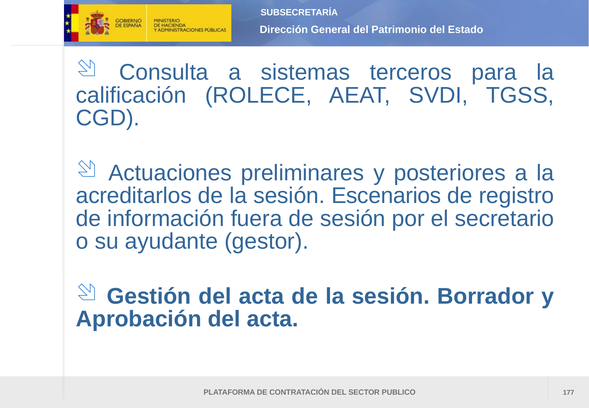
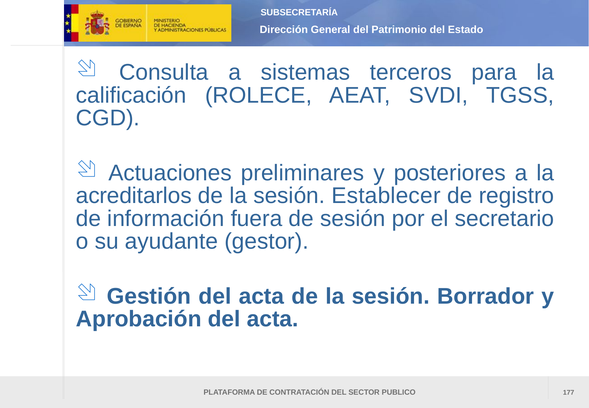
Escenarios: Escenarios -> Establecer
